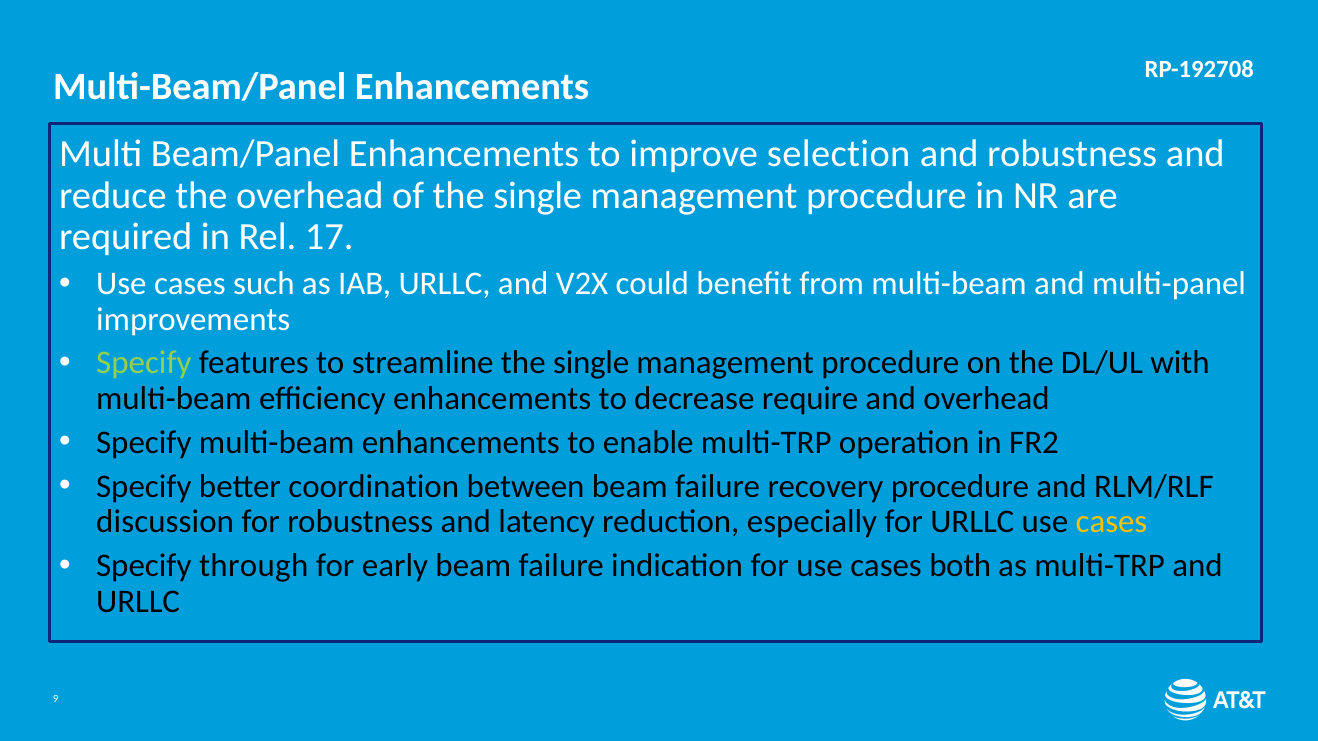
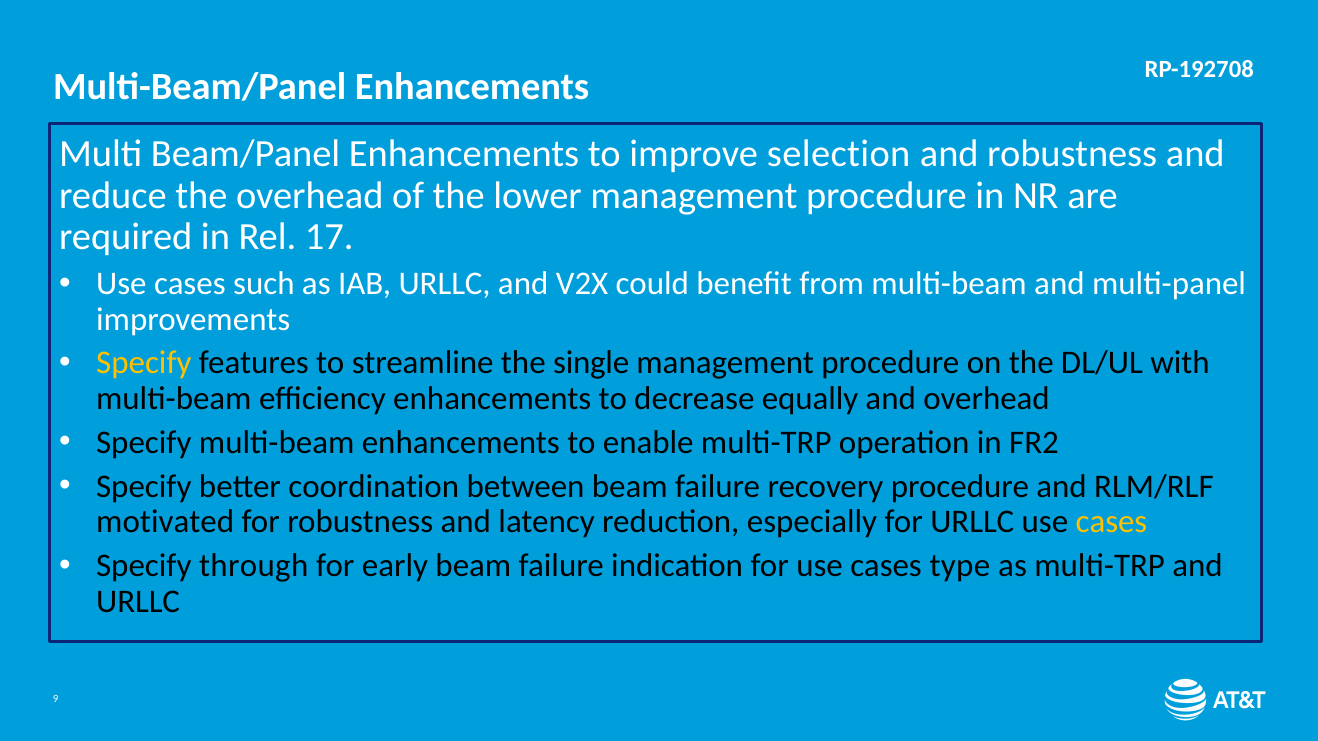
of the single: single -> lower
Specify at (144, 363) colour: light green -> yellow
require: require -> equally
discussion: discussion -> motivated
both: both -> type
